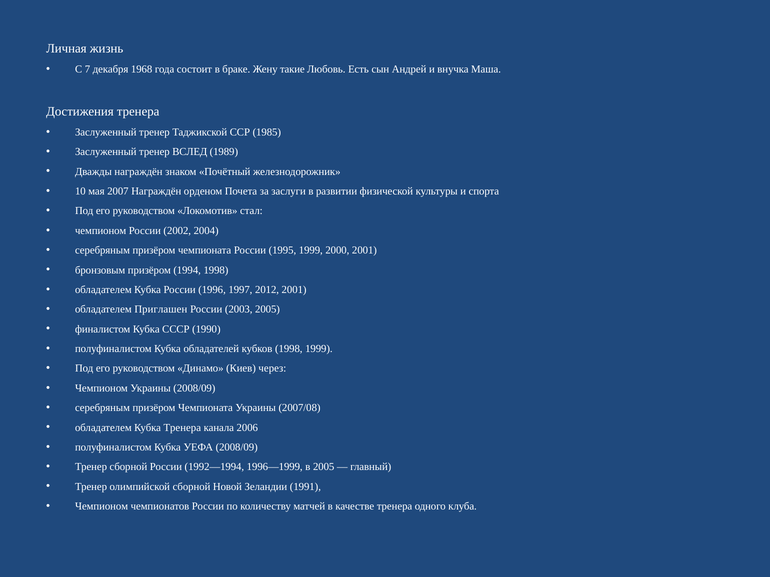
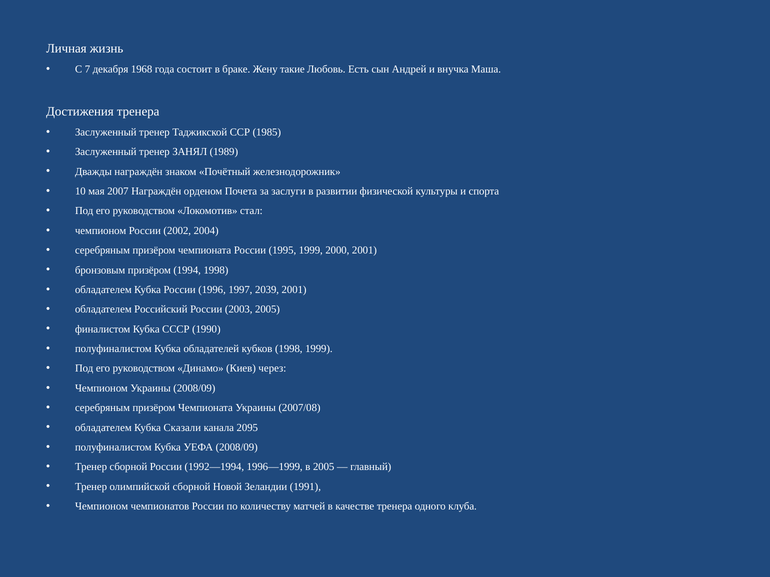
ВСЛЕД: ВСЛЕД -> ЗАНЯЛ
2012: 2012 -> 2039
Приглашен: Приглашен -> Российский
Кубка Тренера: Тренера -> Сказали
2006: 2006 -> 2095
